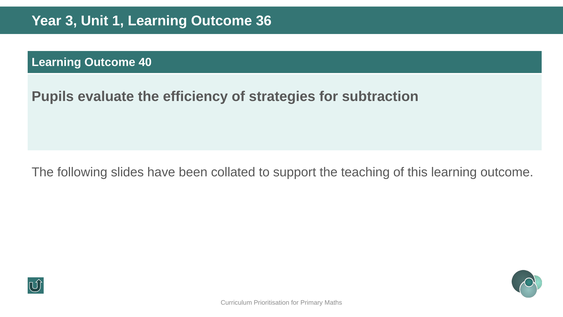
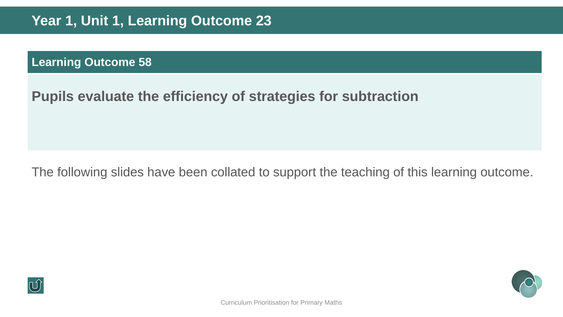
Year 3: 3 -> 1
36: 36 -> 23
40: 40 -> 58
